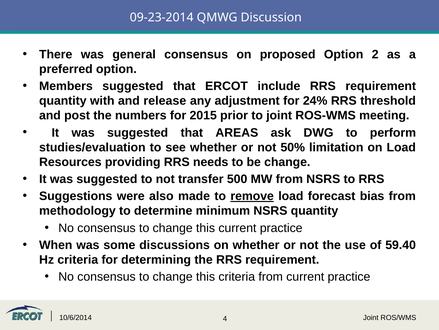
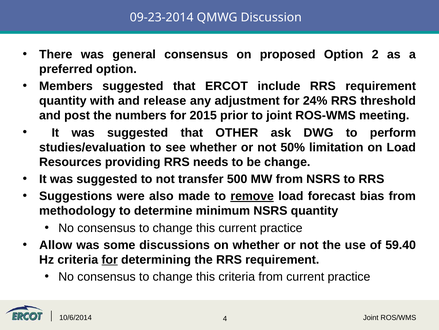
AREAS: AREAS -> OTHER
When: When -> Allow
for at (110, 259) underline: none -> present
